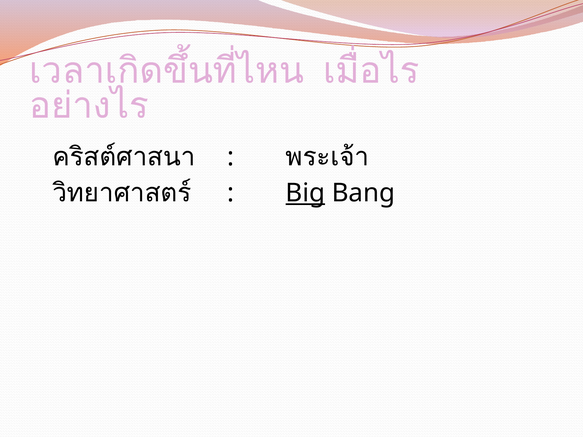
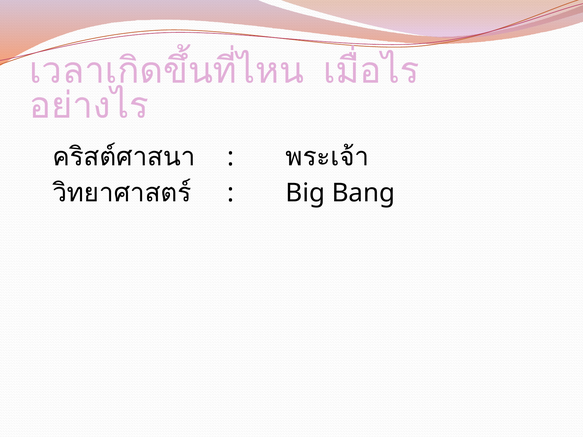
Big underline: present -> none
